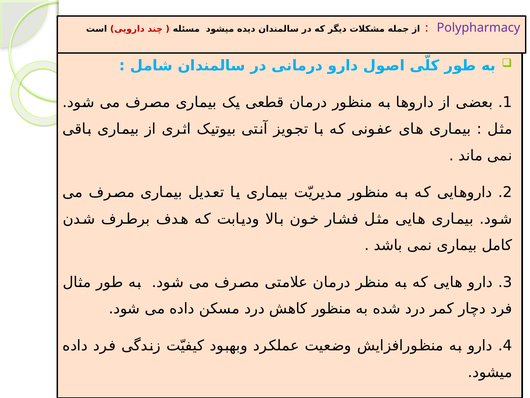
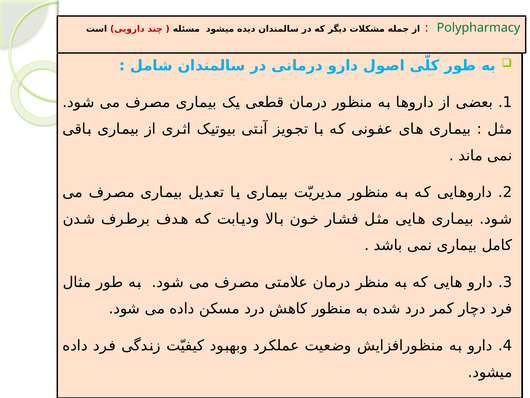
Polypharmacy colour: purple -> green
